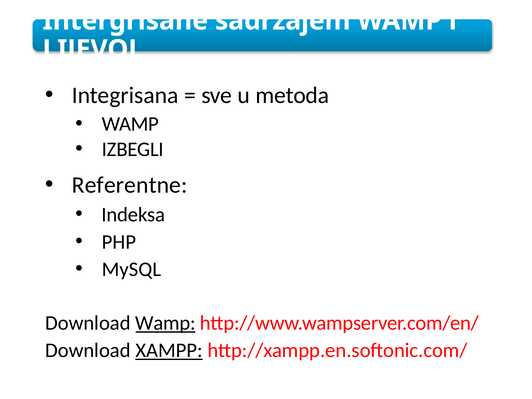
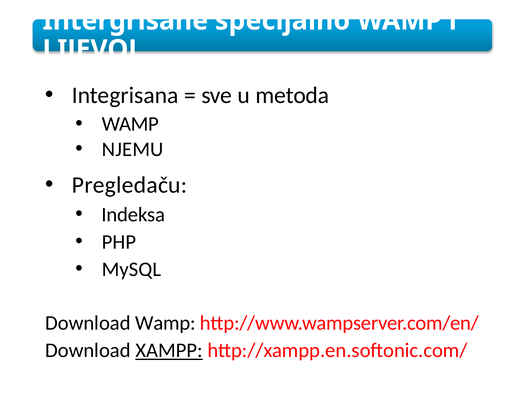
sadržajem: sadržajem -> specijalno
IZBEGLI: IZBEGLI -> NJEMU
Referentne: Referentne -> Pregledaču
Wamp at (165, 323) underline: present -> none
